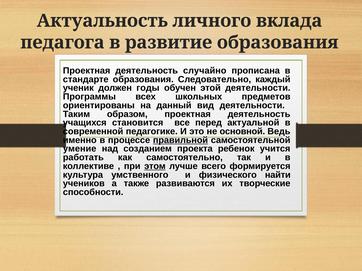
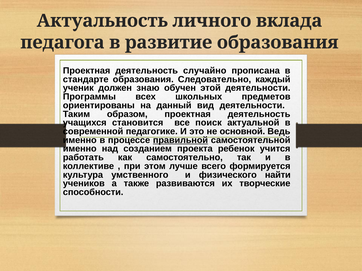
годы: годы -> знаю
перед: перед -> поиск
умение at (80, 149): умение -> именно
этом underline: present -> none
